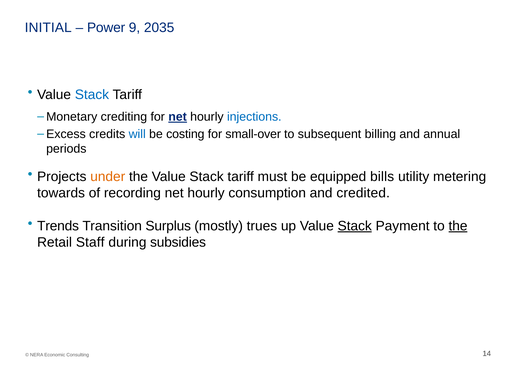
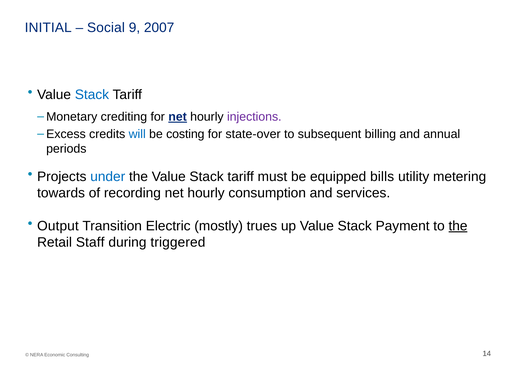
Power: Power -> Social
2035: 2035 -> 2007
injections colour: blue -> purple
small-over: small-over -> state-over
under colour: orange -> blue
credited: credited -> services
Trends: Trends -> Output
Surplus: Surplus -> Electric
Stack at (355, 226) underline: present -> none
subsidies: subsidies -> triggered
